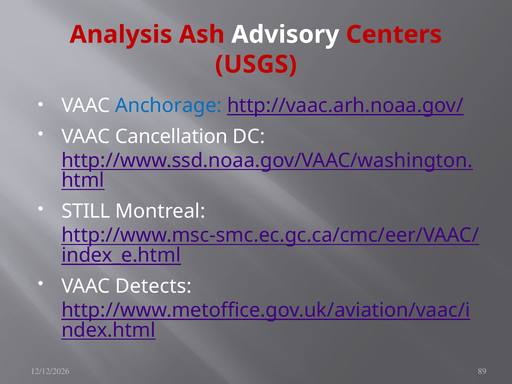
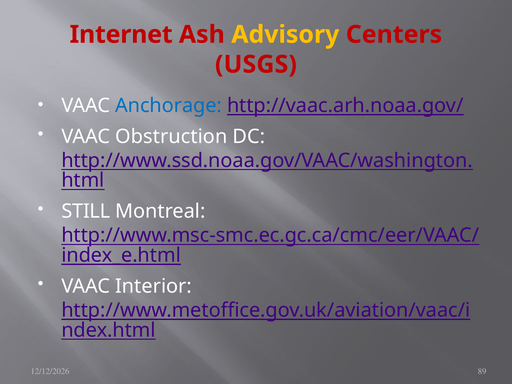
Analysis: Analysis -> Internet
Advisory colour: white -> yellow
Cancellation: Cancellation -> Obstruction
Detects: Detects -> Interior
